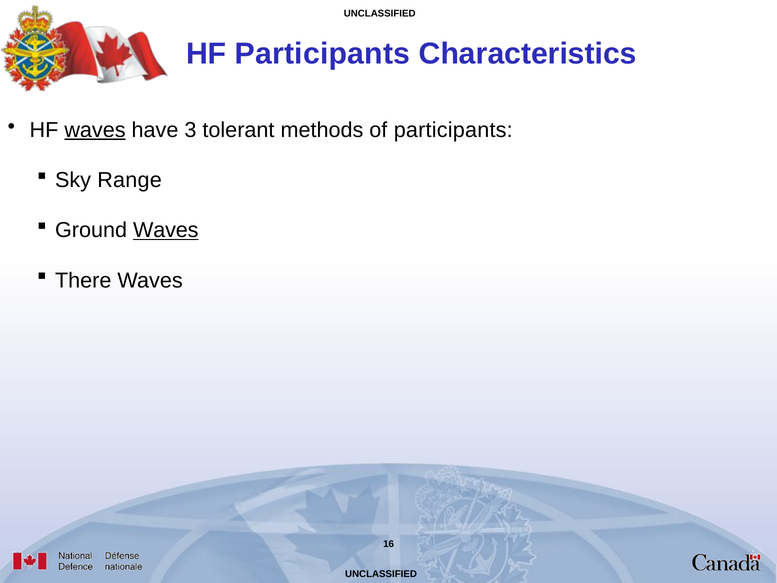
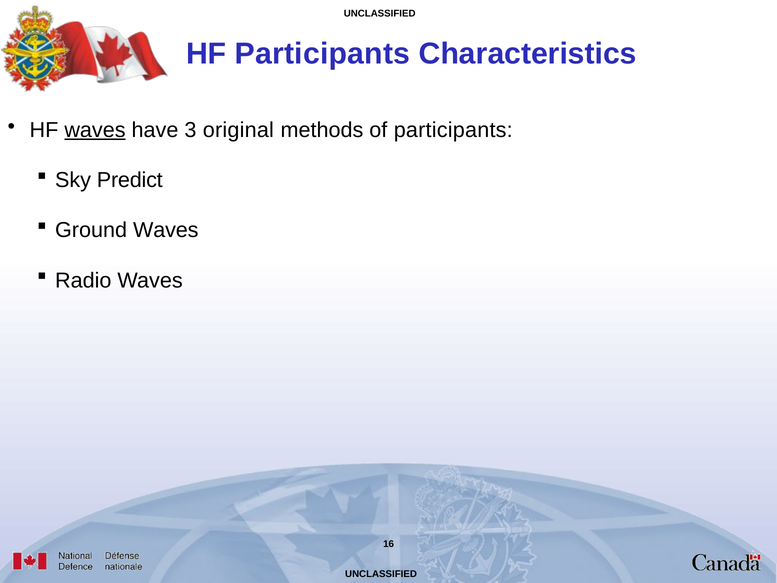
tolerant: tolerant -> original
Range: Range -> Predict
Waves at (166, 230) underline: present -> none
There: There -> Radio
